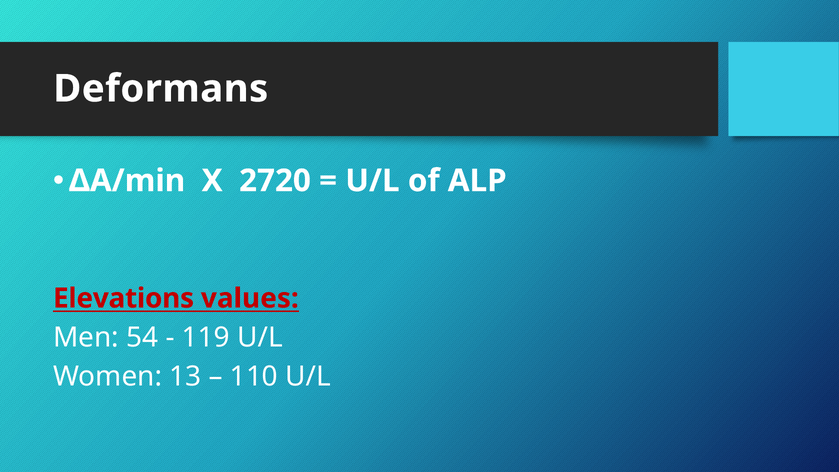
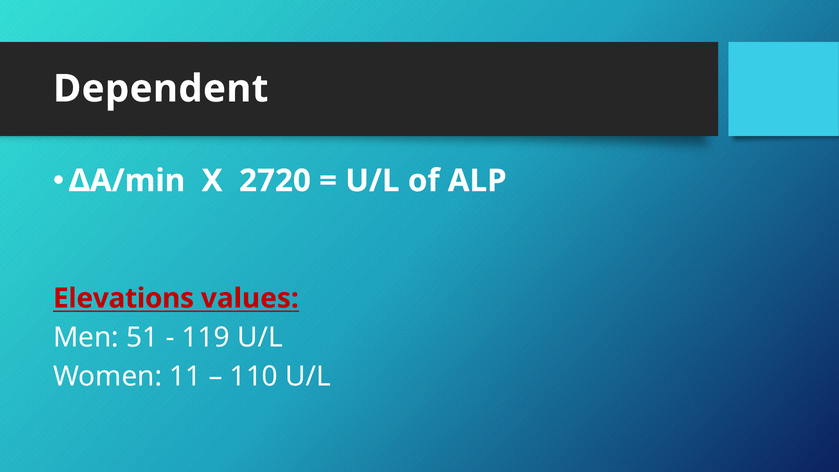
Deformans: Deformans -> Dependent
54: 54 -> 51
13: 13 -> 11
